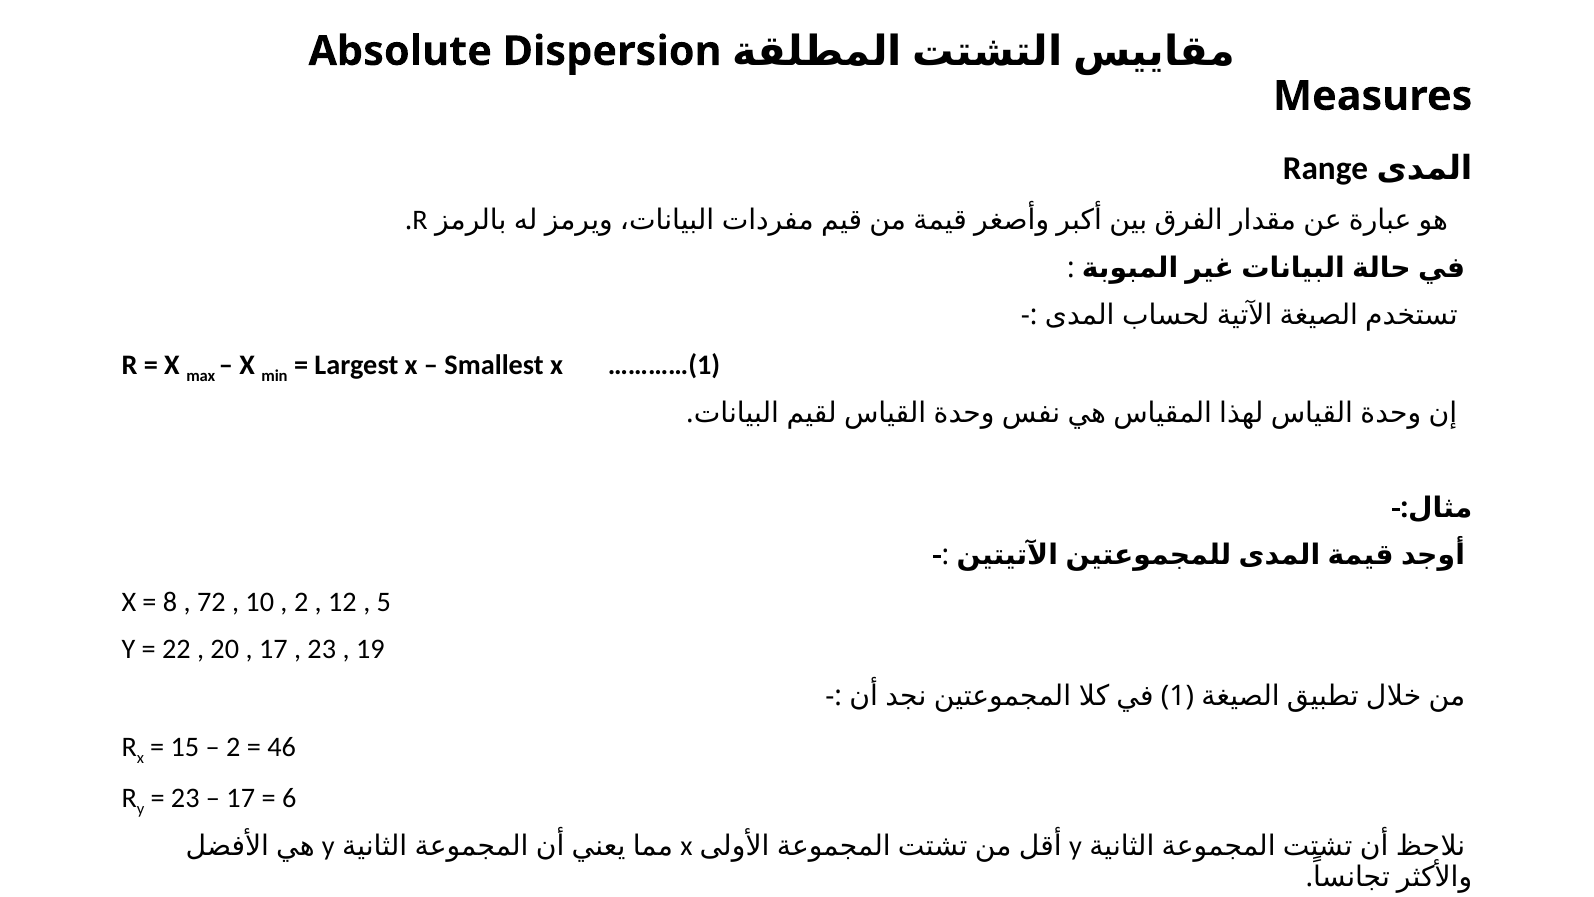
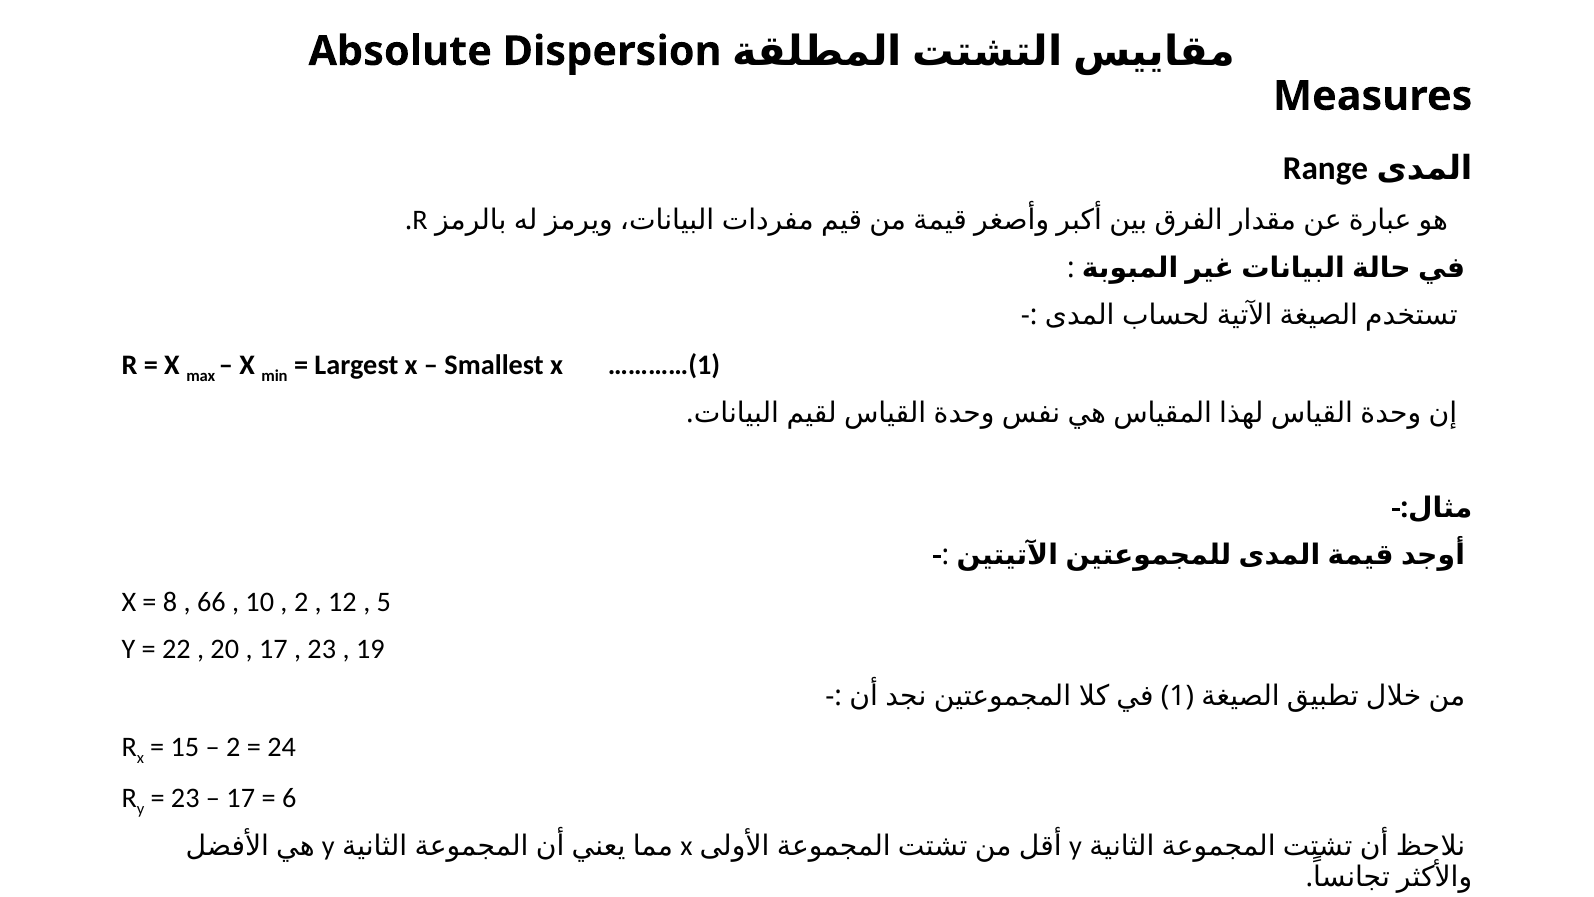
72: 72 -> 66
46: 46 -> 24
